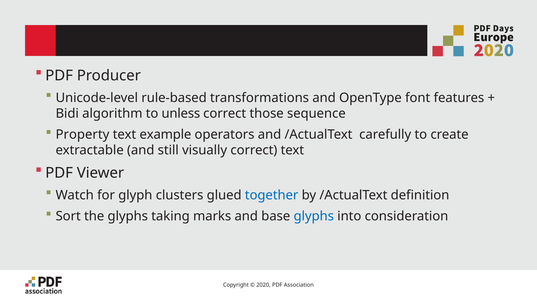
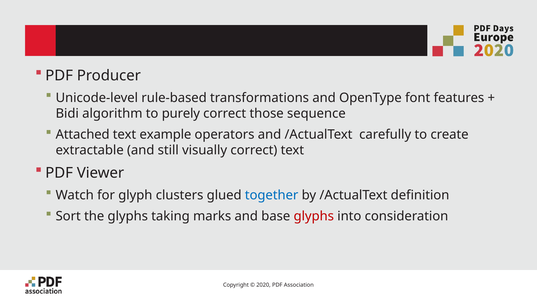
unless: unless -> purely
Property: Property -> Attached
glyphs at (314, 216) colour: blue -> red
